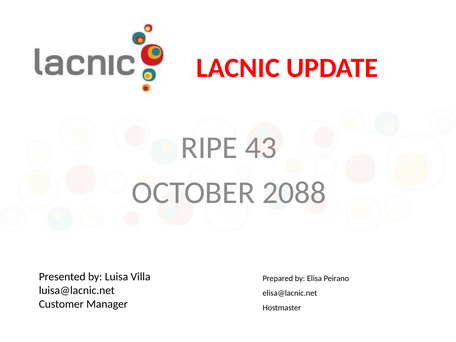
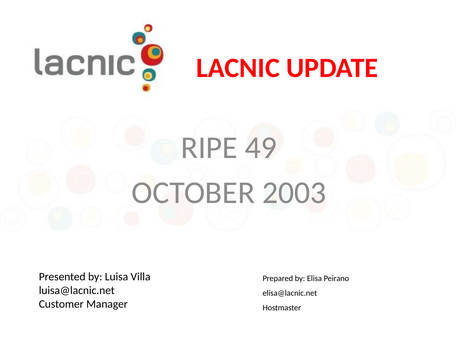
43: 43 -> 49
2088: 2088 -> 2003
